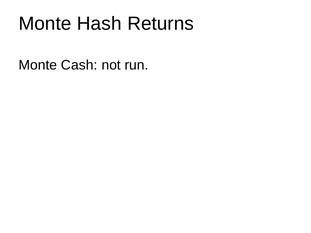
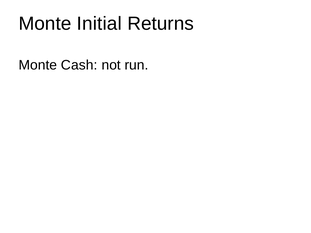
Hash: Hash -> Initial
